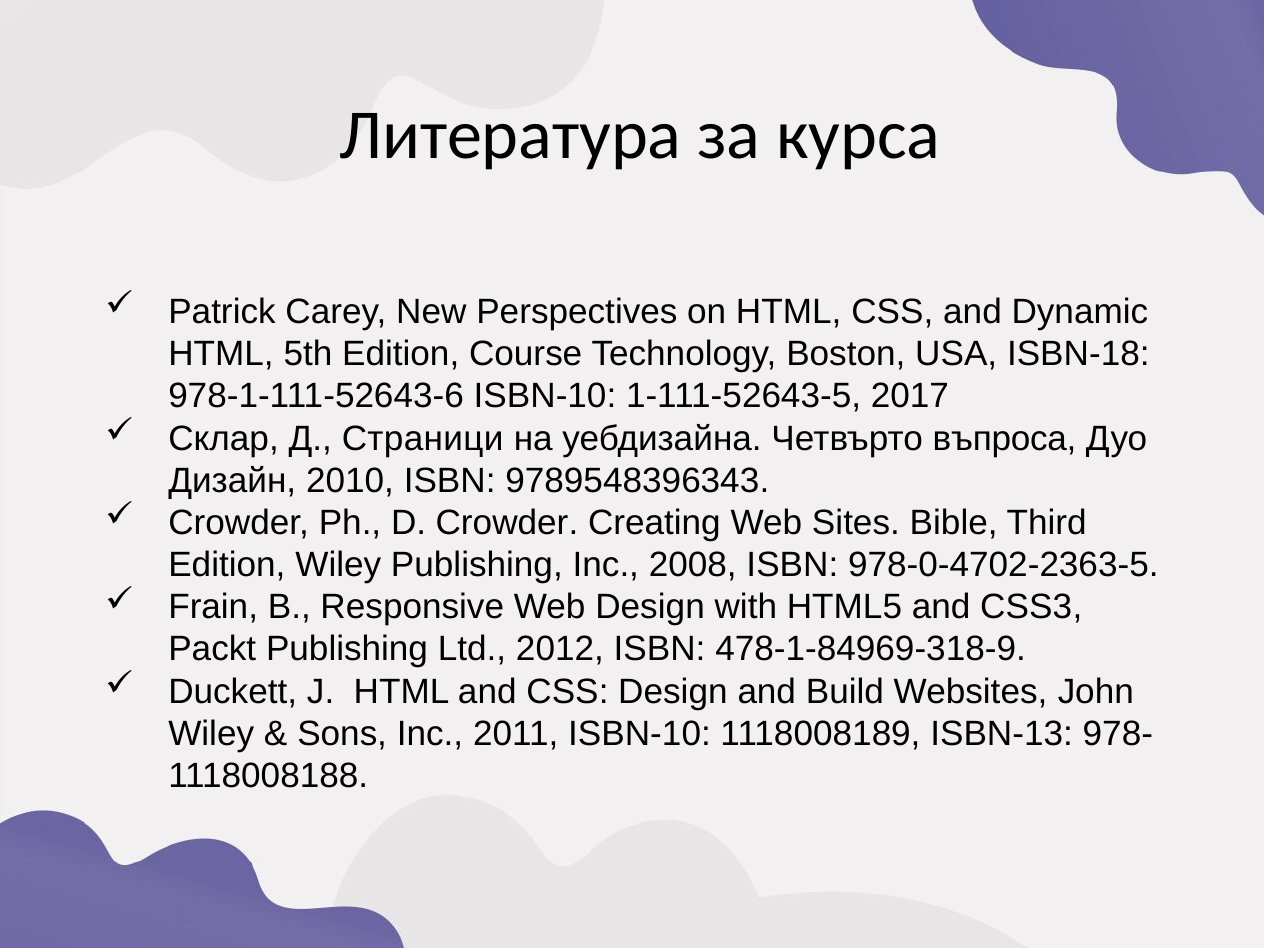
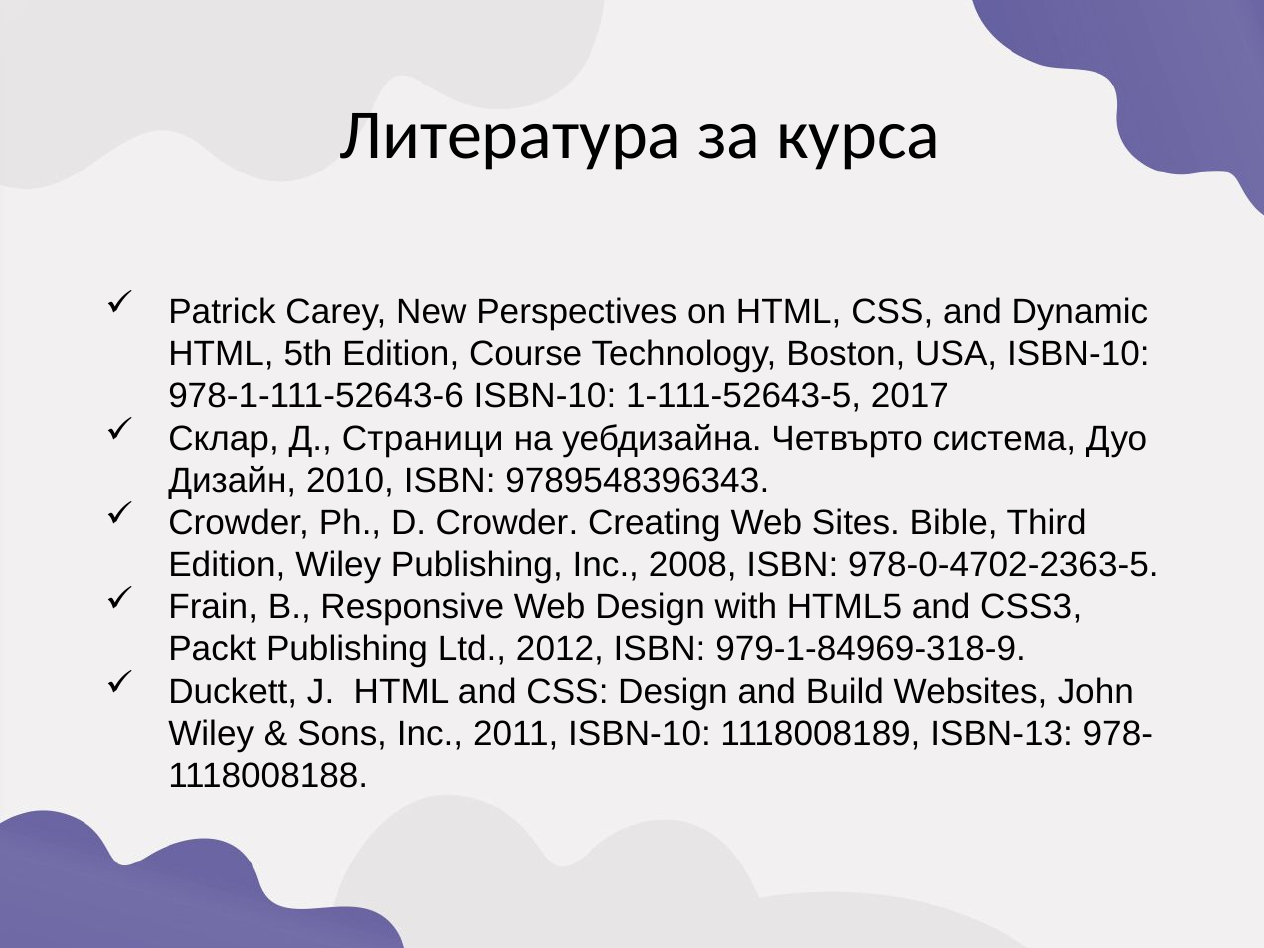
USA ISBN-18: ISBN-18 -> ISBN-10
въпроса: въпроса -> система
478-1-84969-318-9: 478-1-84969-318-9 -> 979-1-84969-318-9
